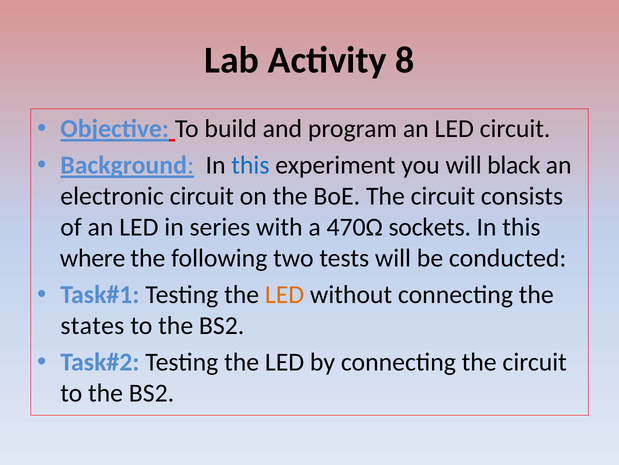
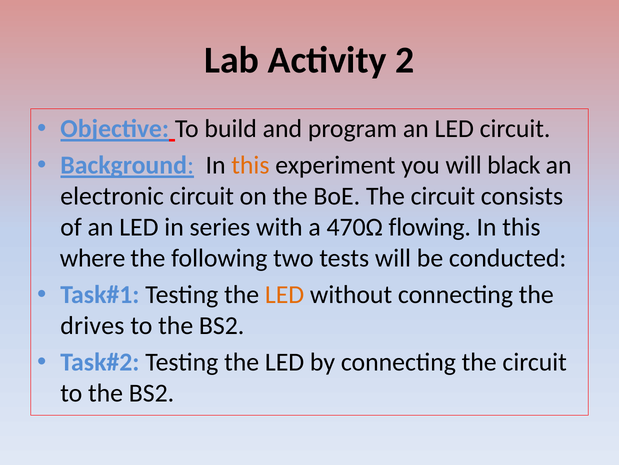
8: 8 -> 2
this at (250, 165) colour: blue -> orange
sockets: sockets -> flowing
states: states -> drives
